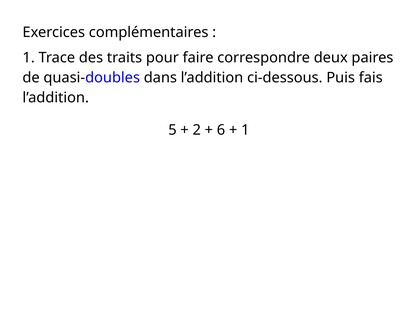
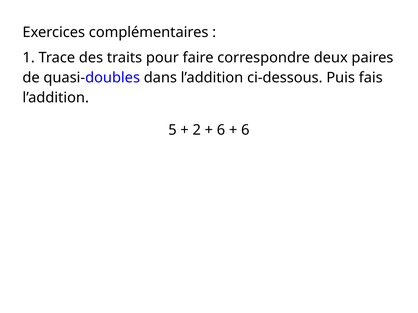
1 at (245, 130): 1 -> 6
